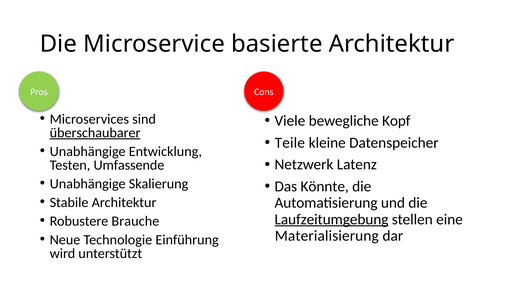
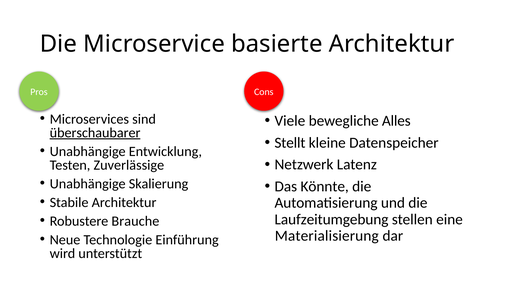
Kopf: Kopf -> Alles
Teile: Teile -> Stellt
Umfassende: Umfassende -> Zuverlässige
Laufzeitumgebung underline: present -> none
